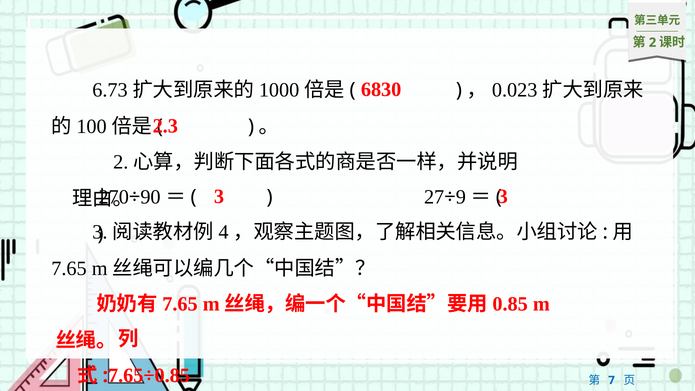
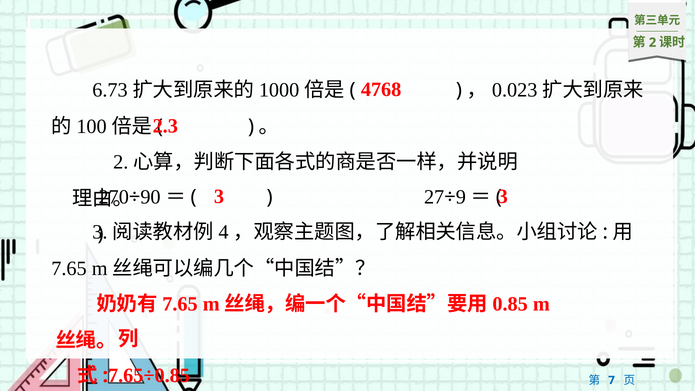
6830: 6830 -> 4768
